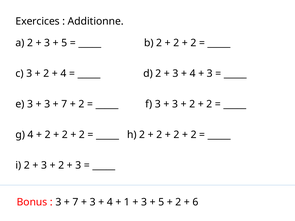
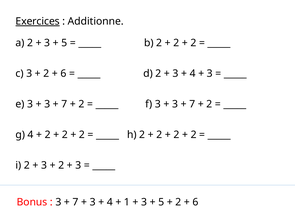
Exercices underline: none -> present
4 at (63, 74): 4 -> 6
2 at (192, 104): 2 -> 7
